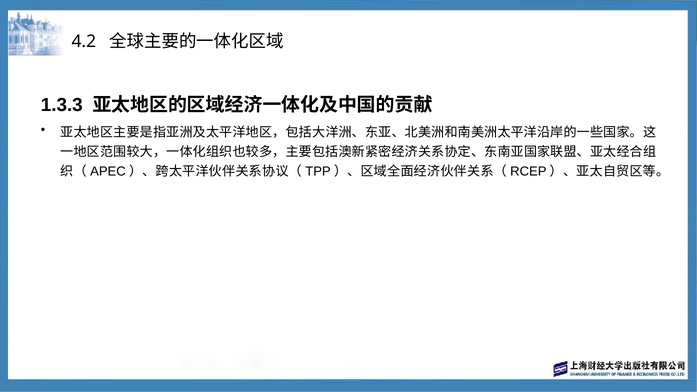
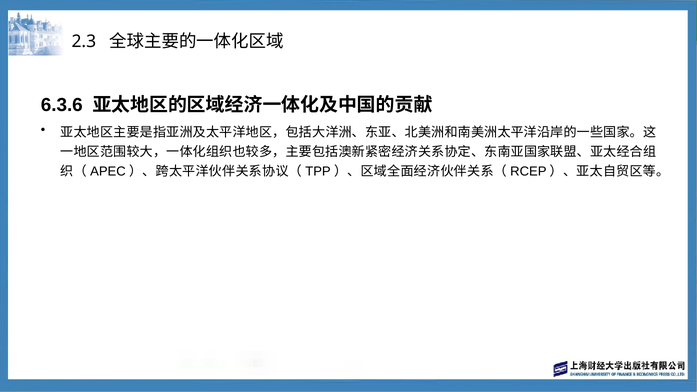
4.2: 4.2 -> 2.3
1.3.3: 1.3.3 -> 6.3.6
